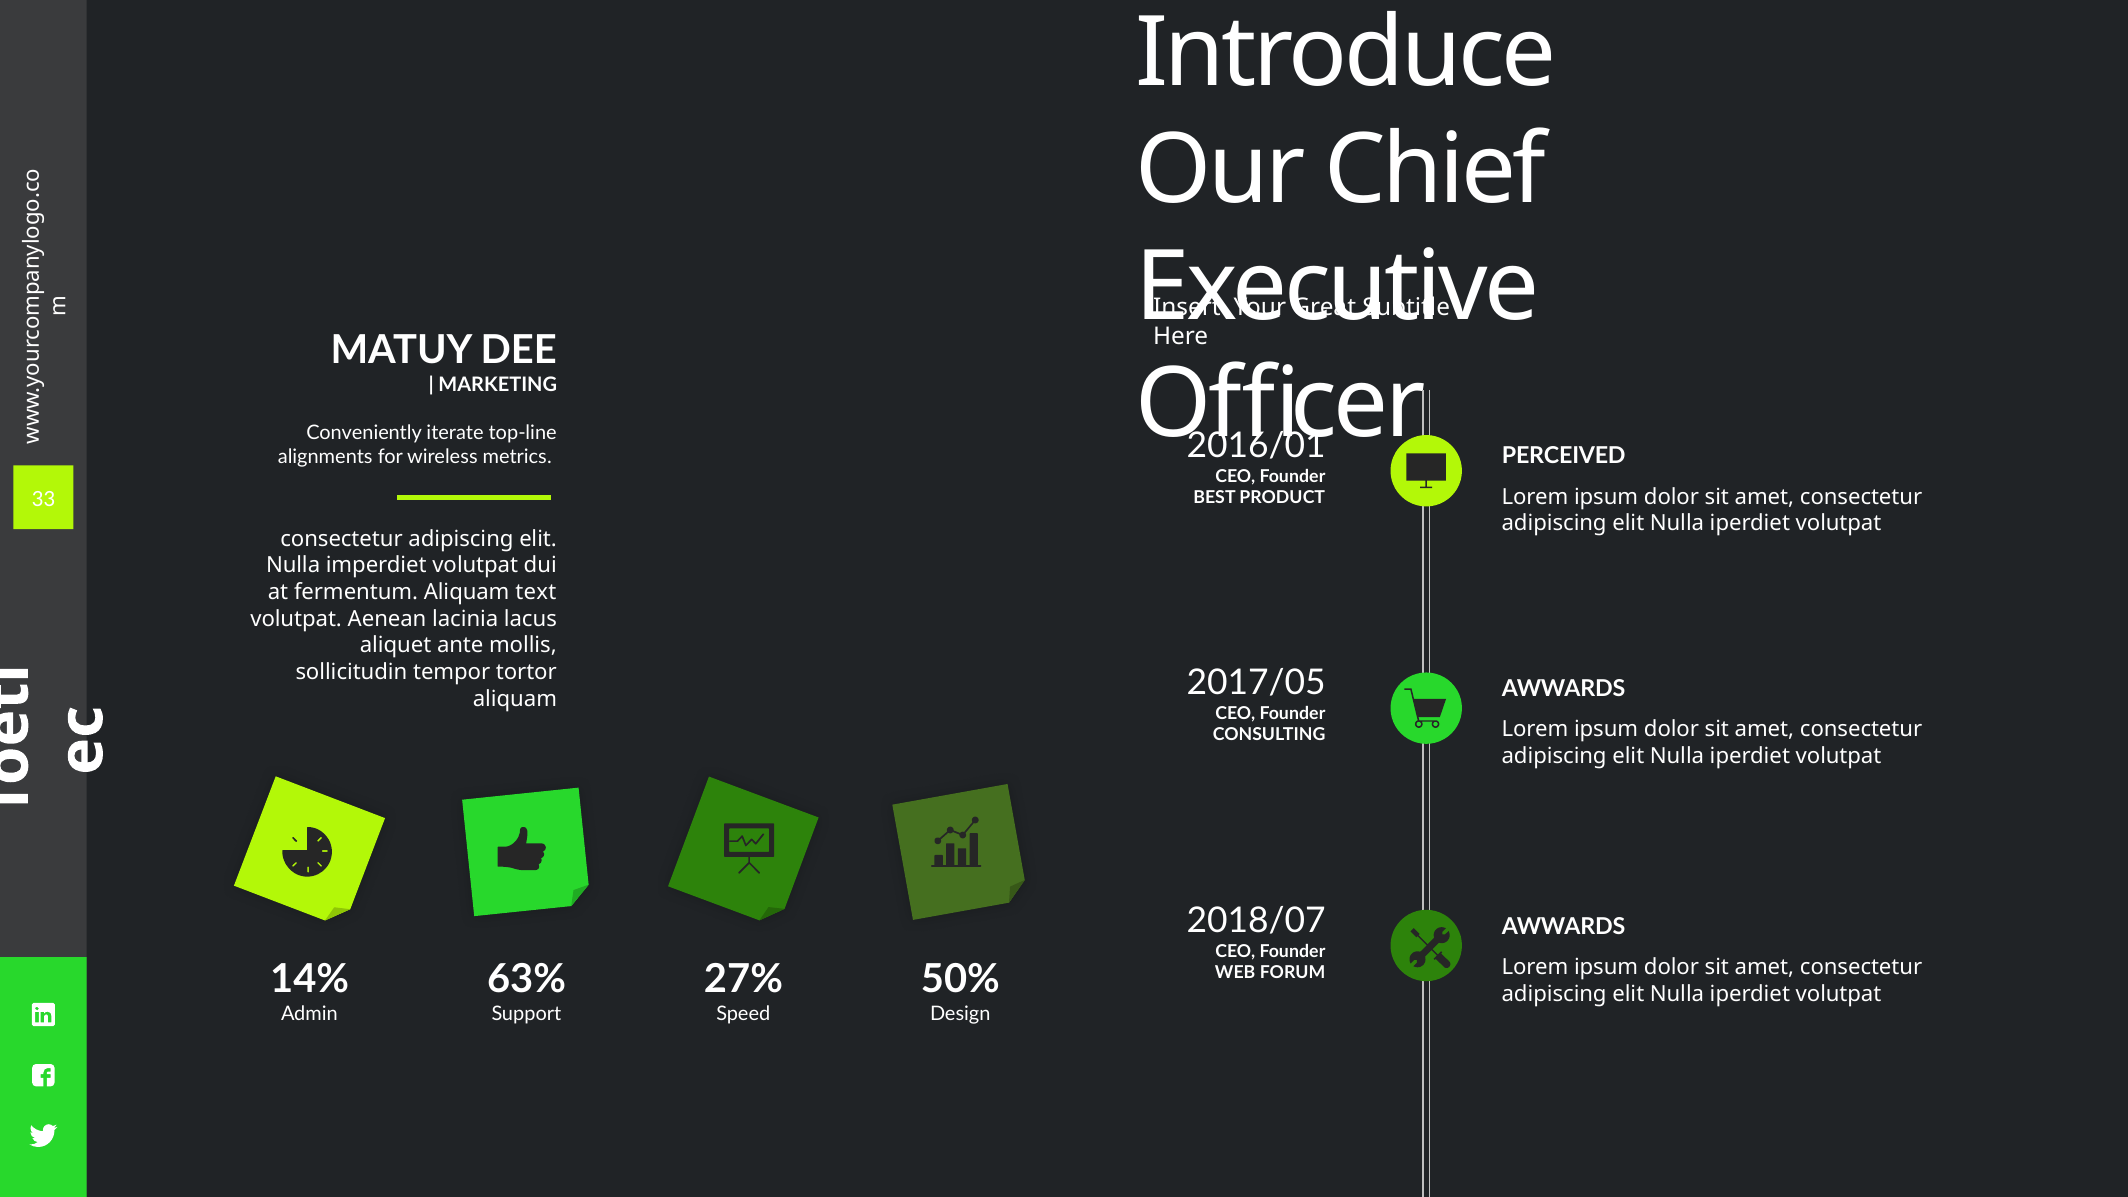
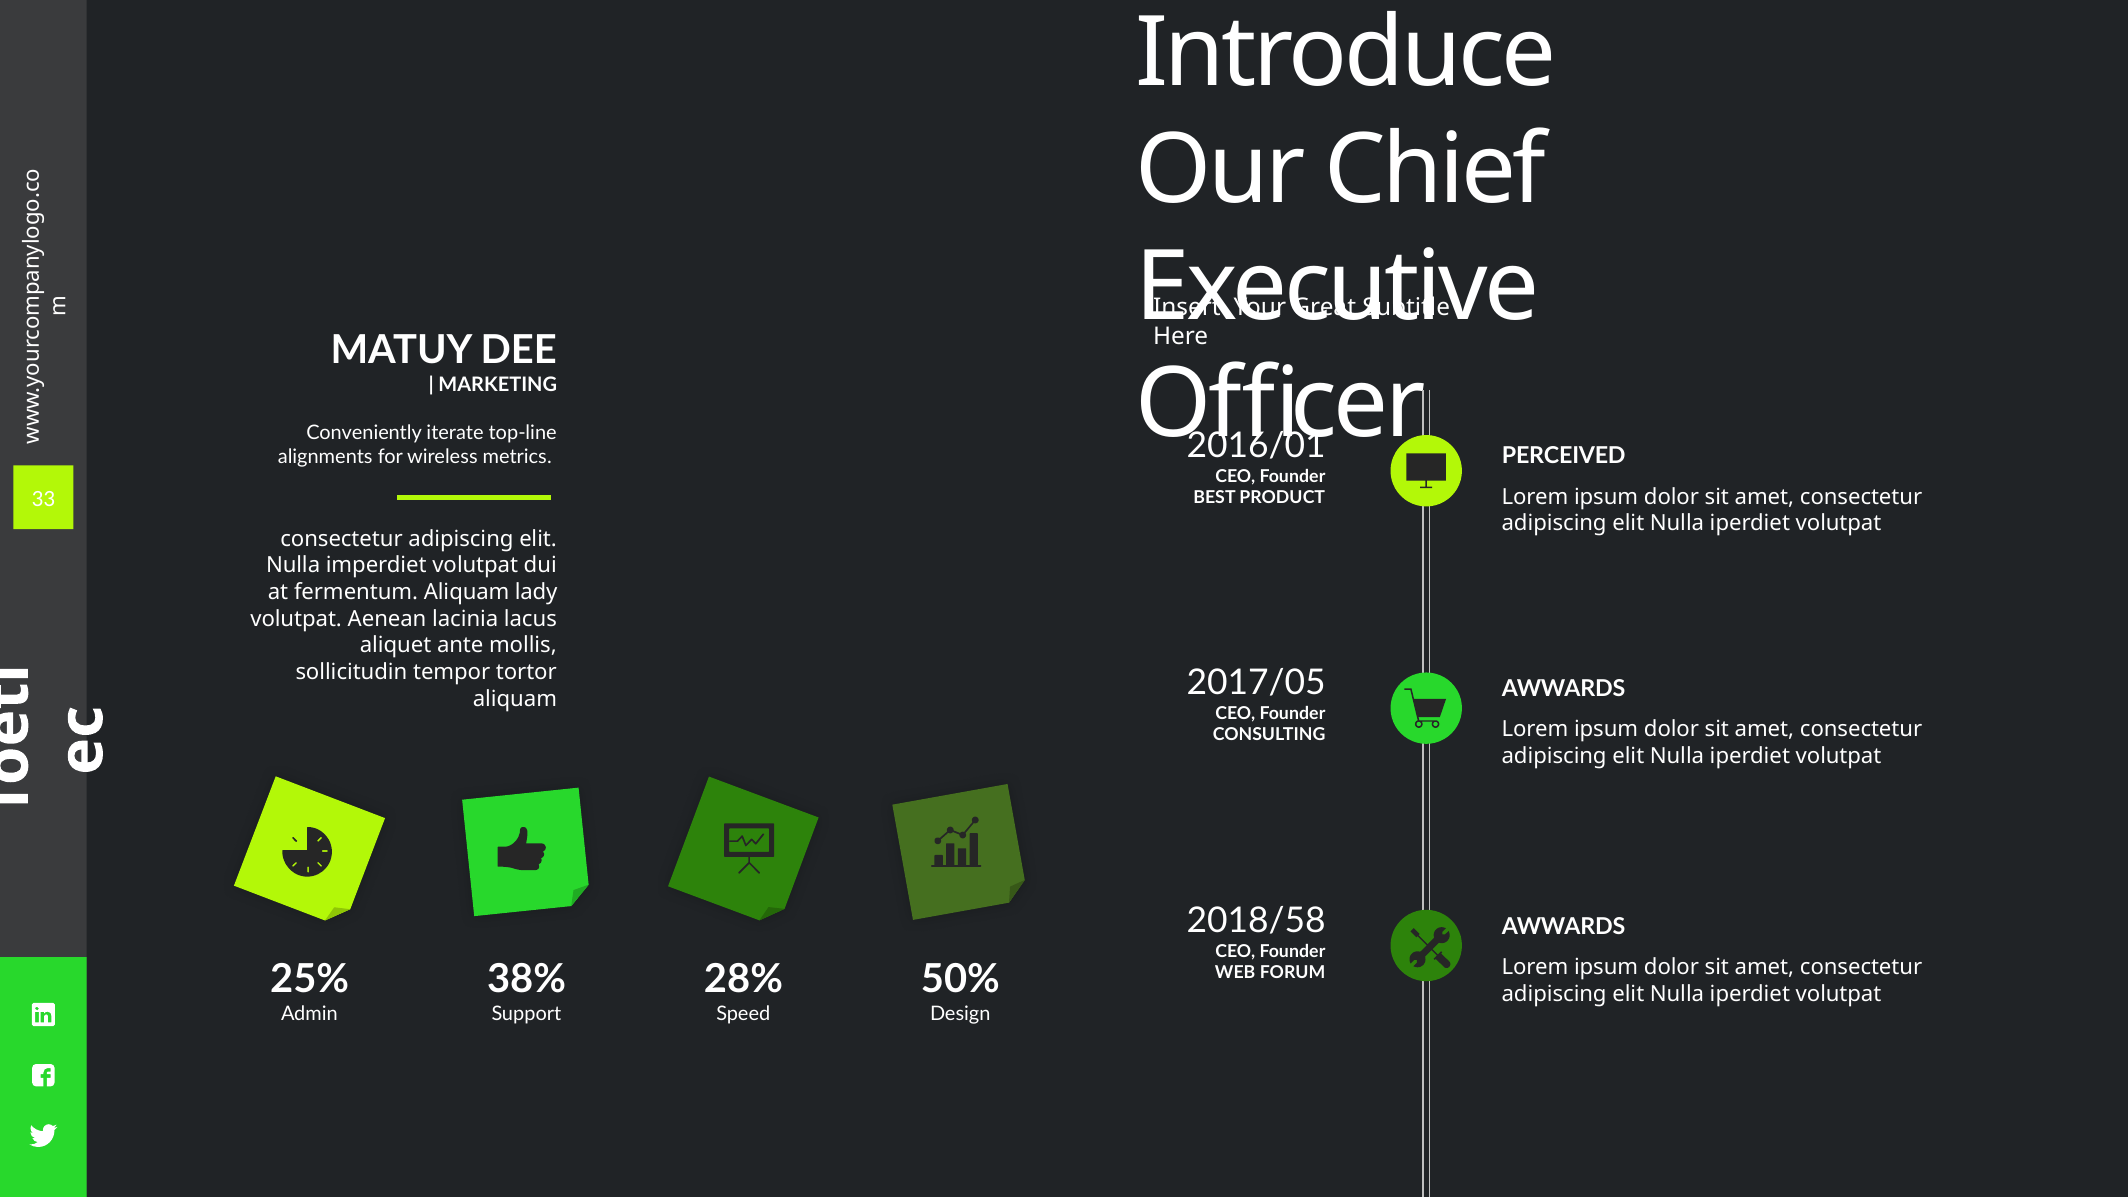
text: text -> lady
2018/07: 2018/07 -> 2018/58
14%: 14% -> 25%
63%: 63% -> 38%
27%: 27% -> 28%
